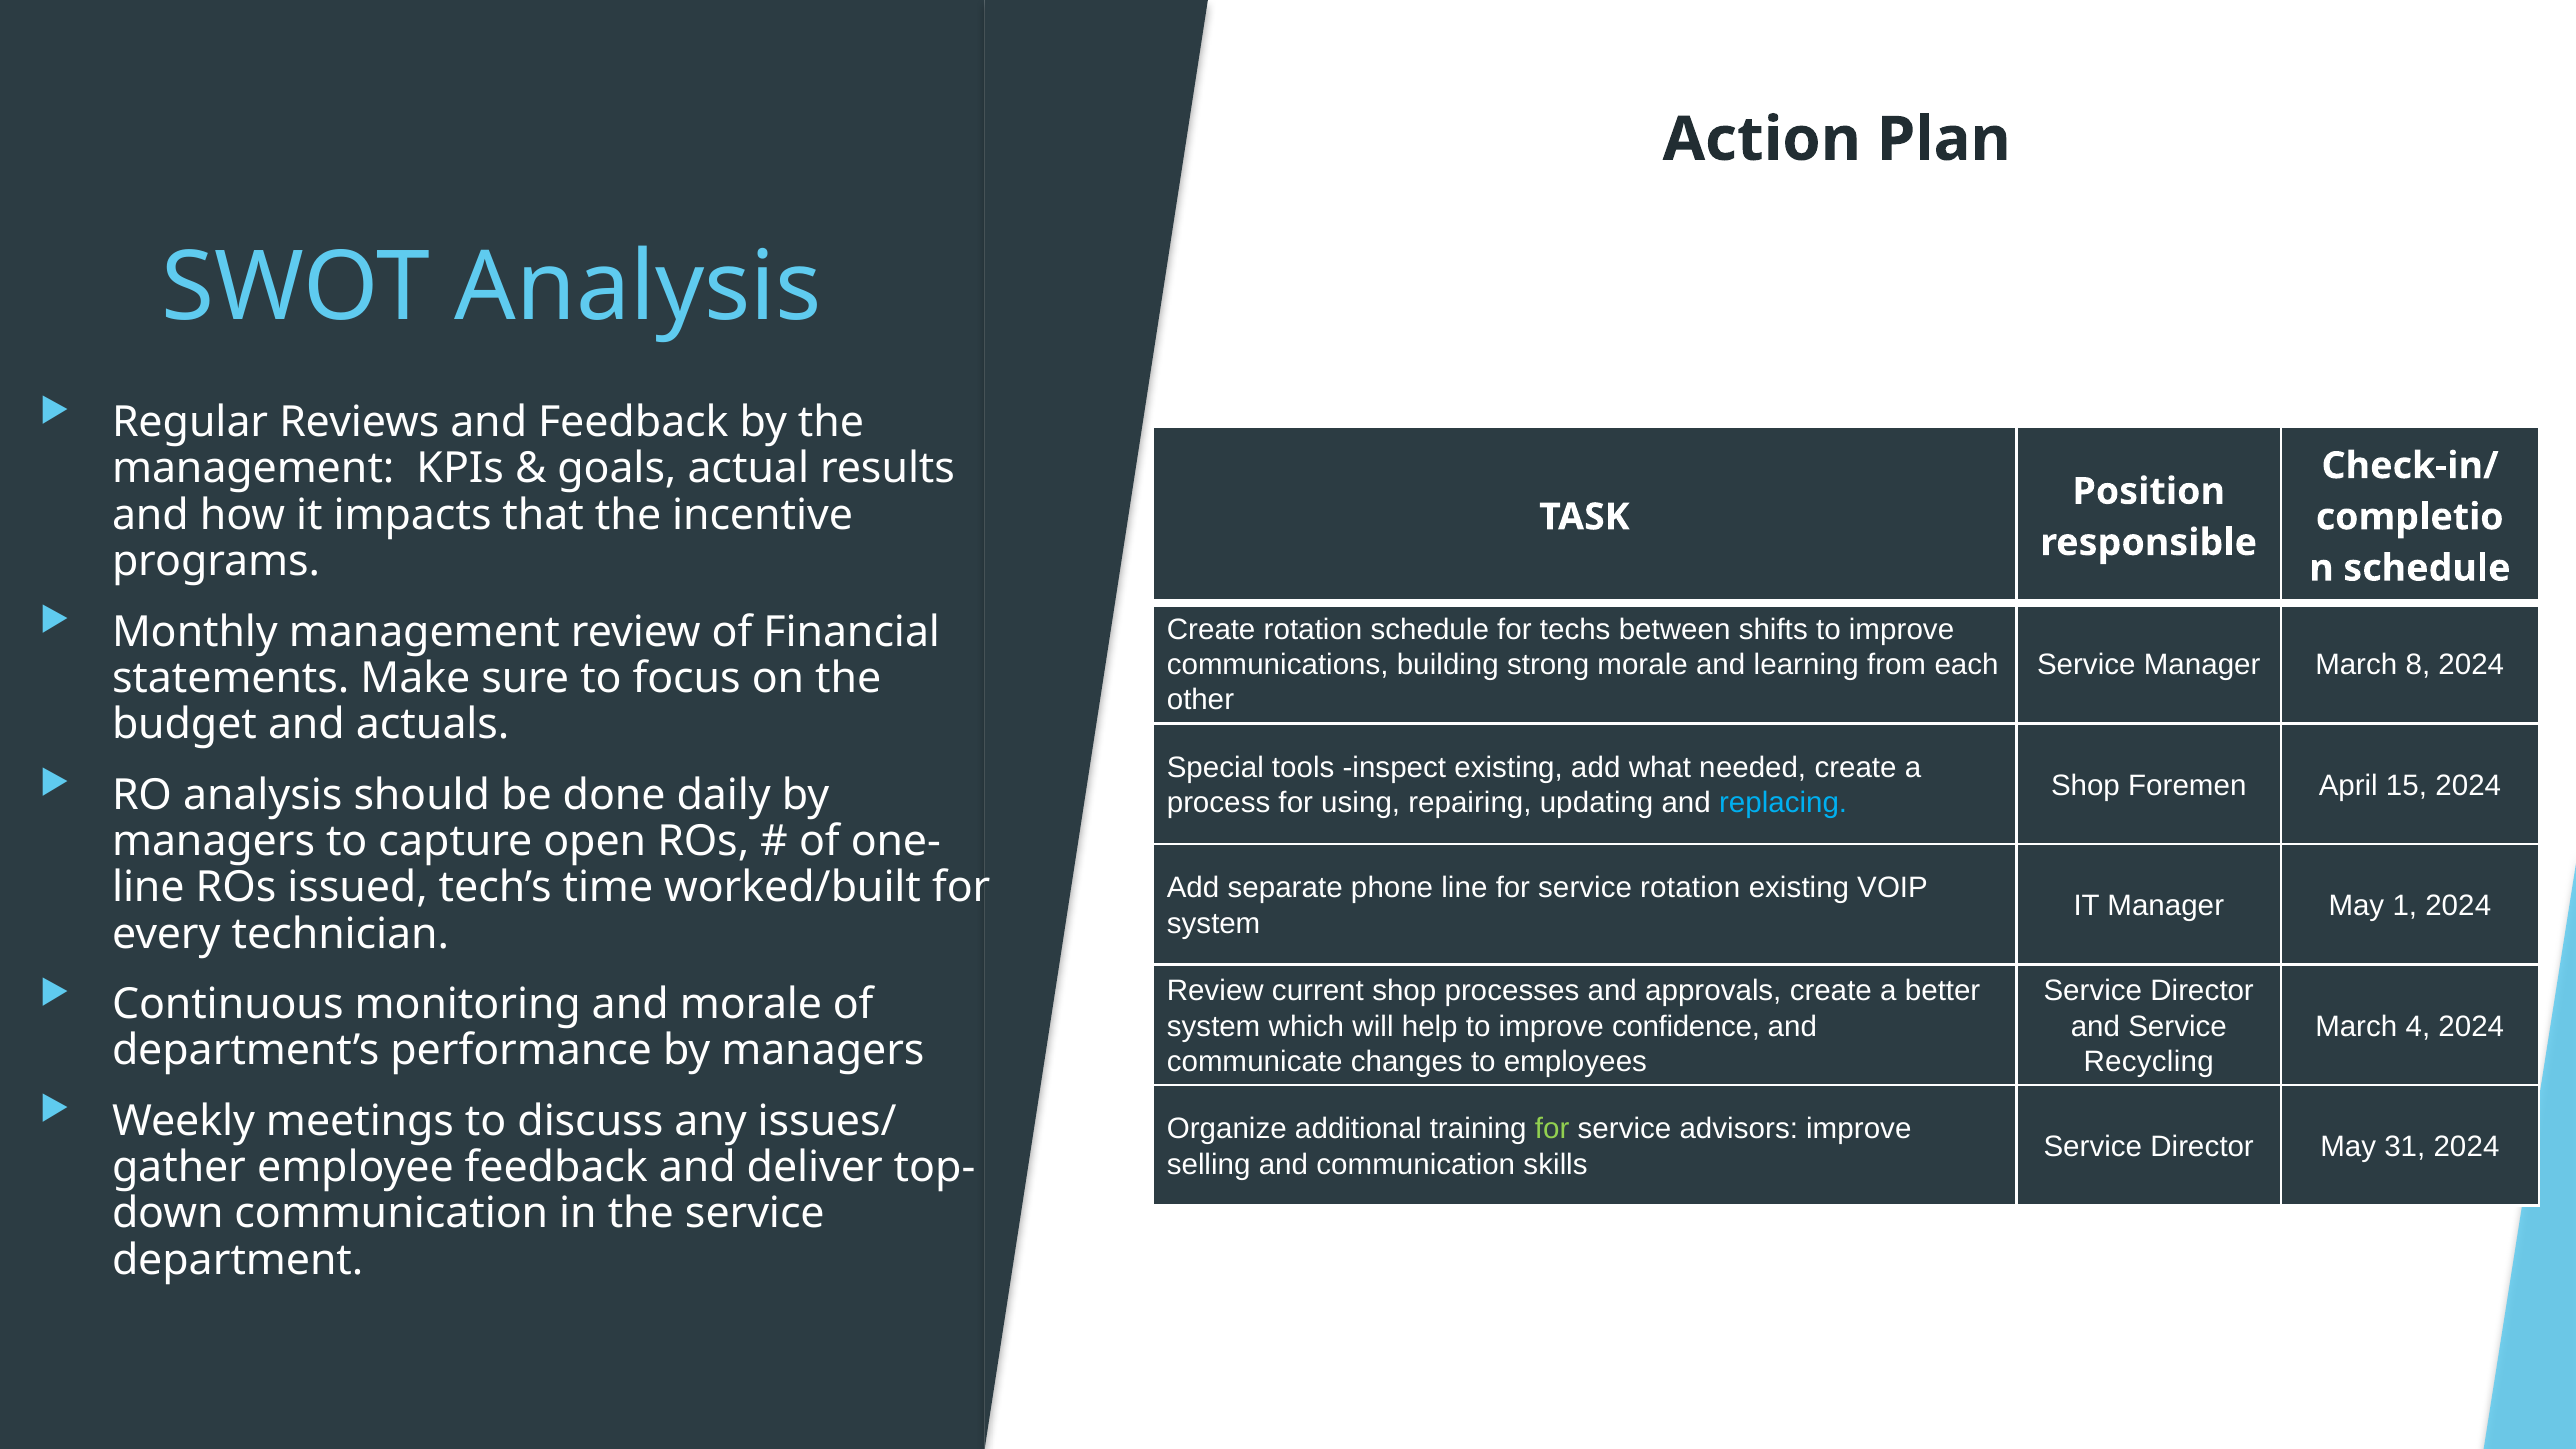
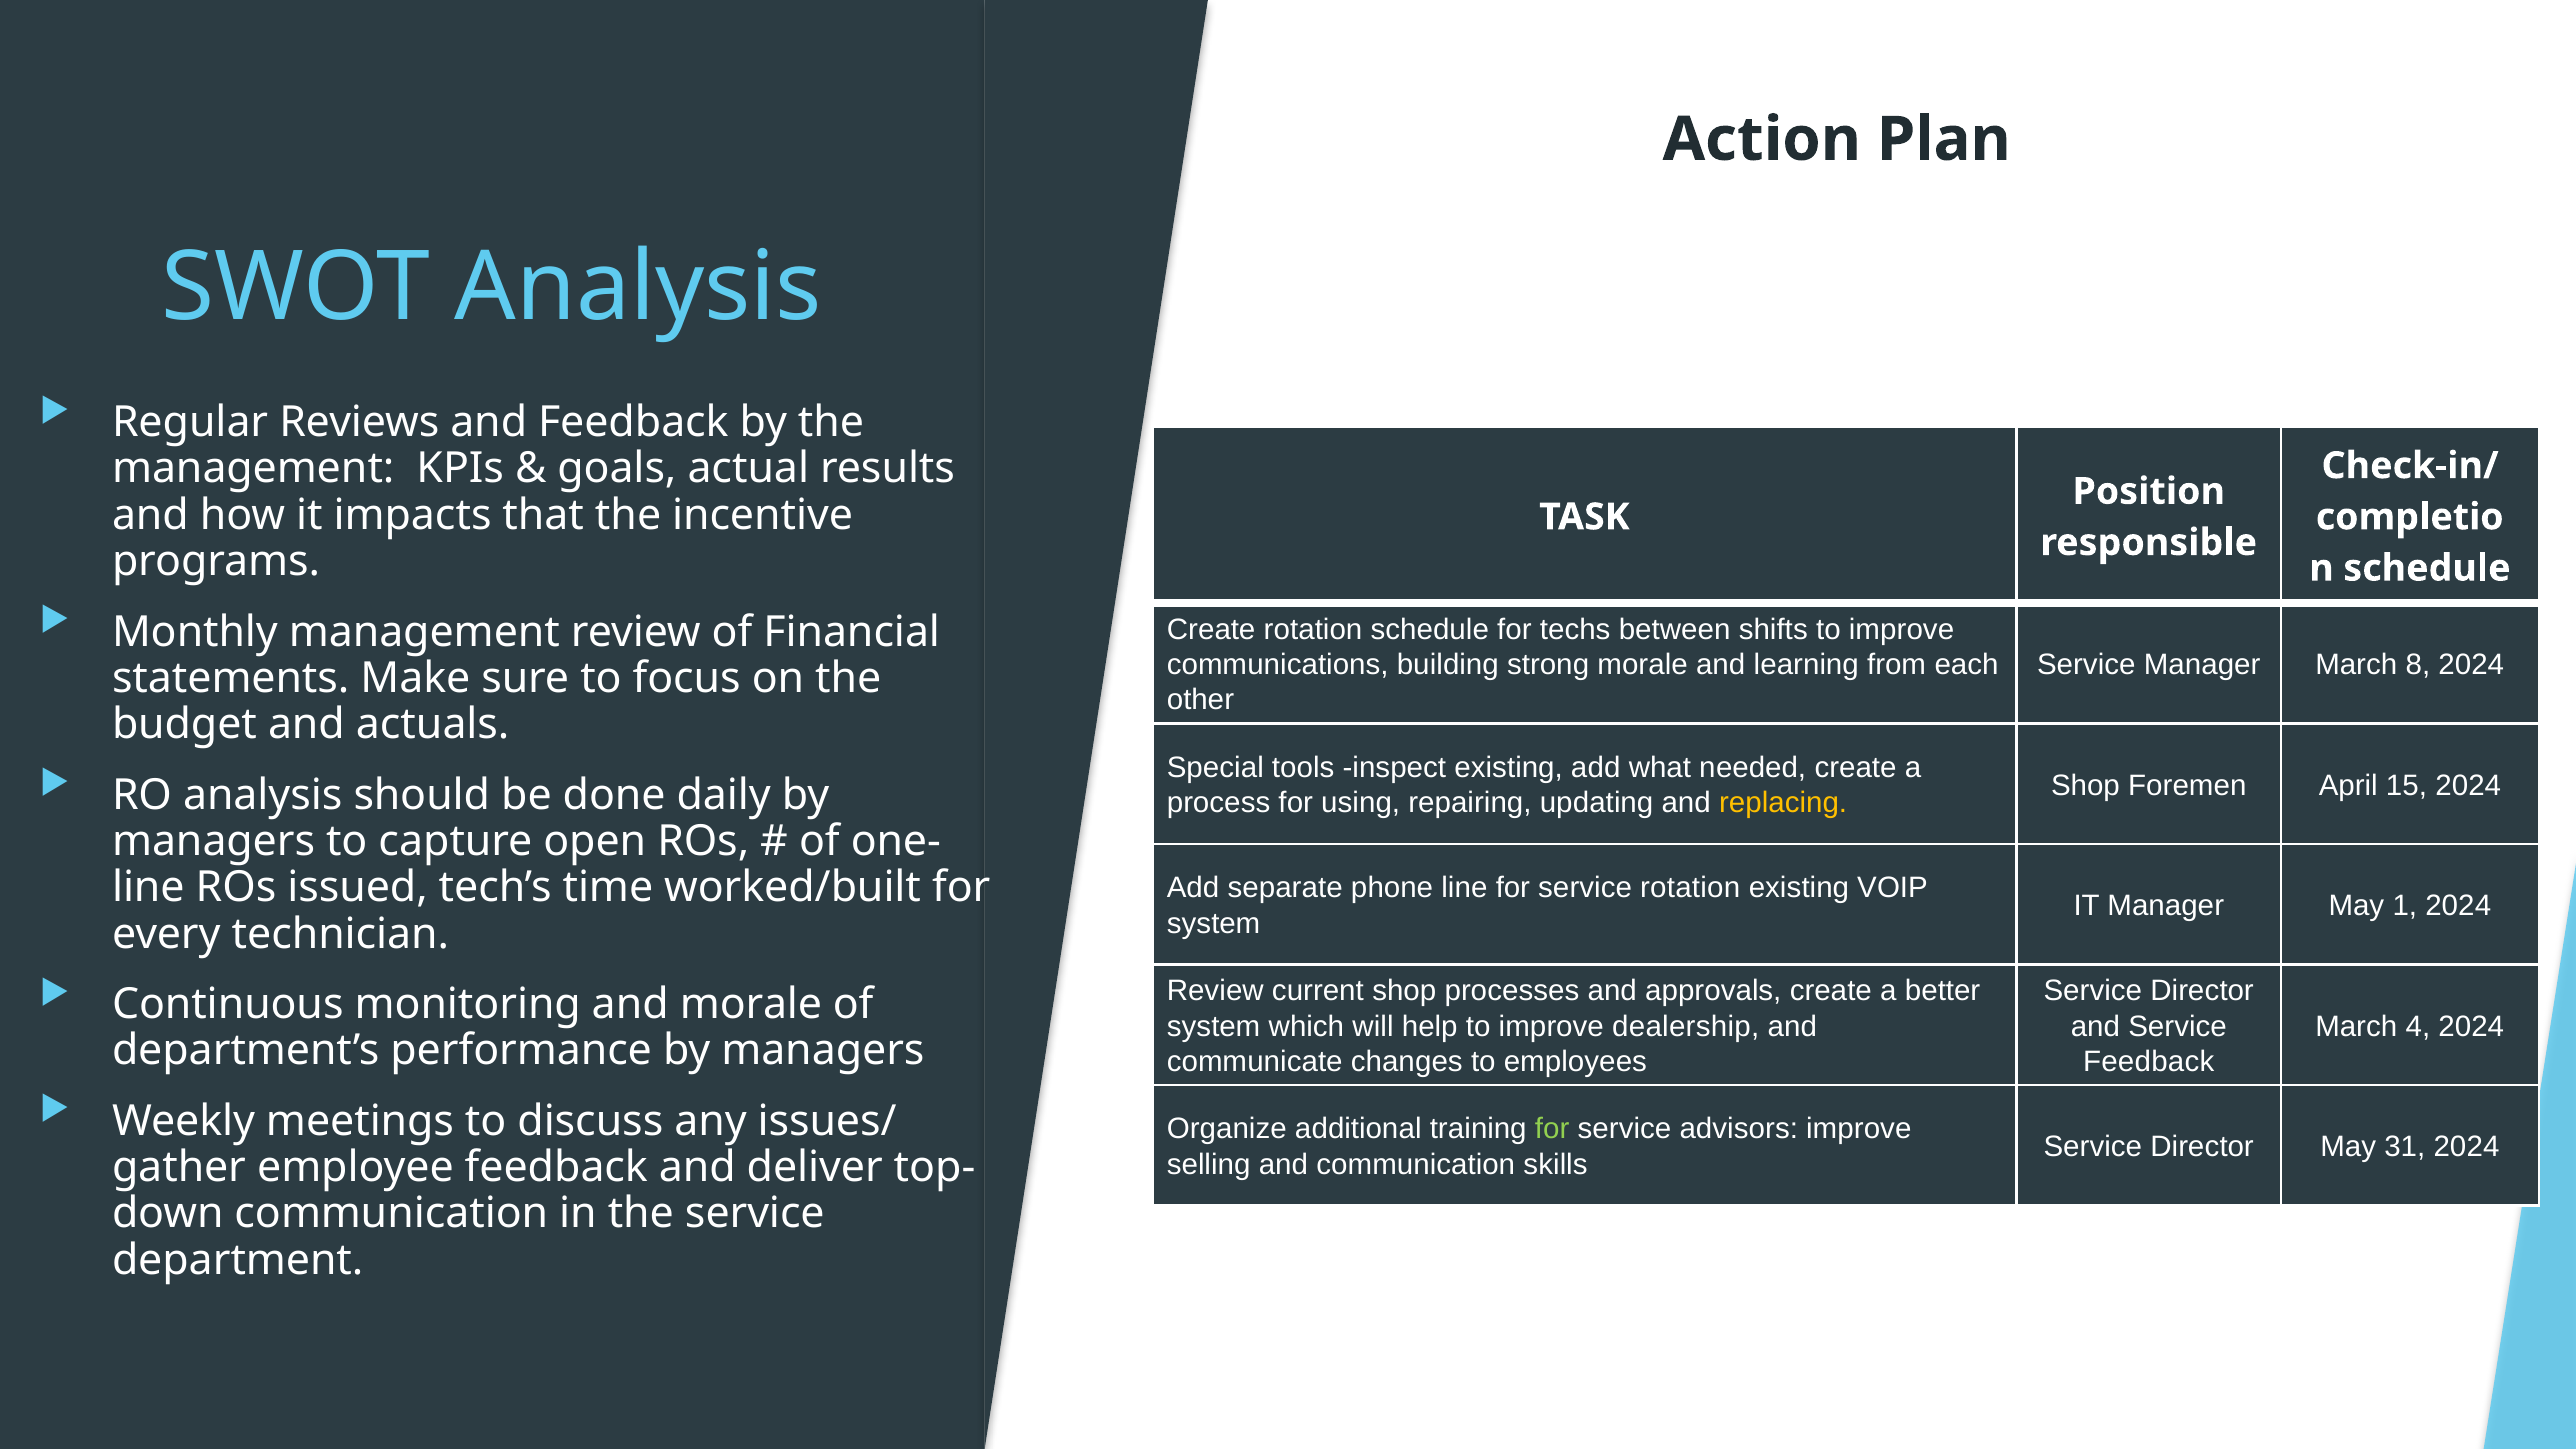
replacing colour: light blue -> yellow
confidence: confidence -> dealership
Recycling at (2149, 1061): Recycling -> Feedback
